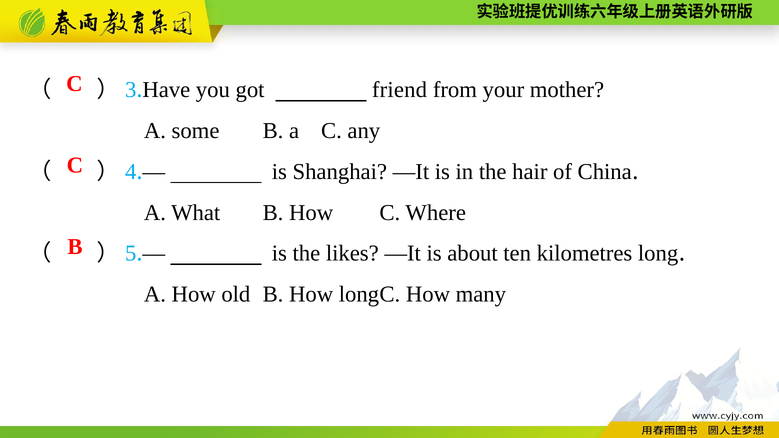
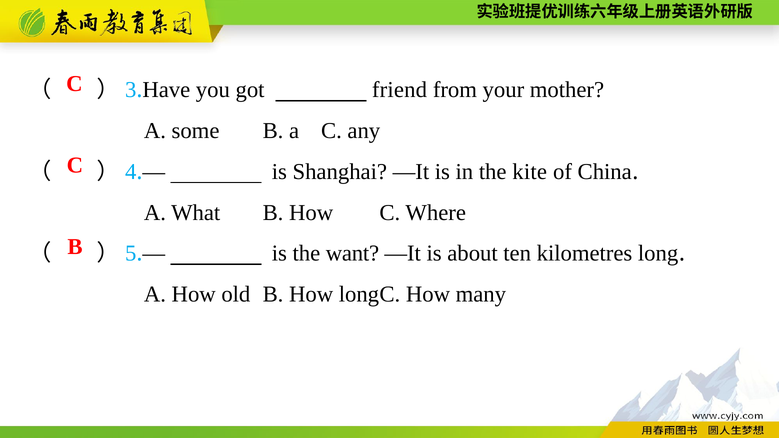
hair: hair -> kite
likes: likes -> want
